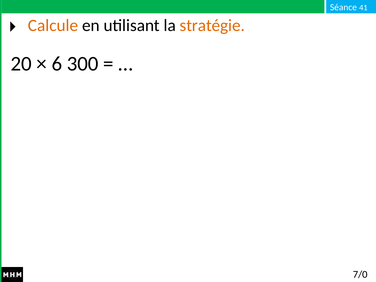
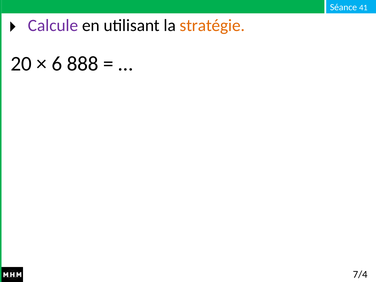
Calcule colour: orange -> purple
300: 300 -> 888
7/0: 7/0 -> 7/4
